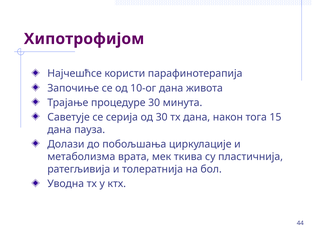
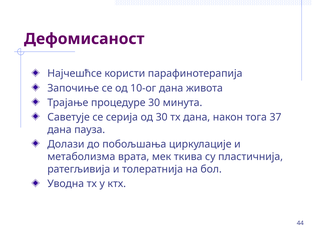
Хипотрофијом: Хипотрофијом -> Дефомисаност
15: 15 -> 37
